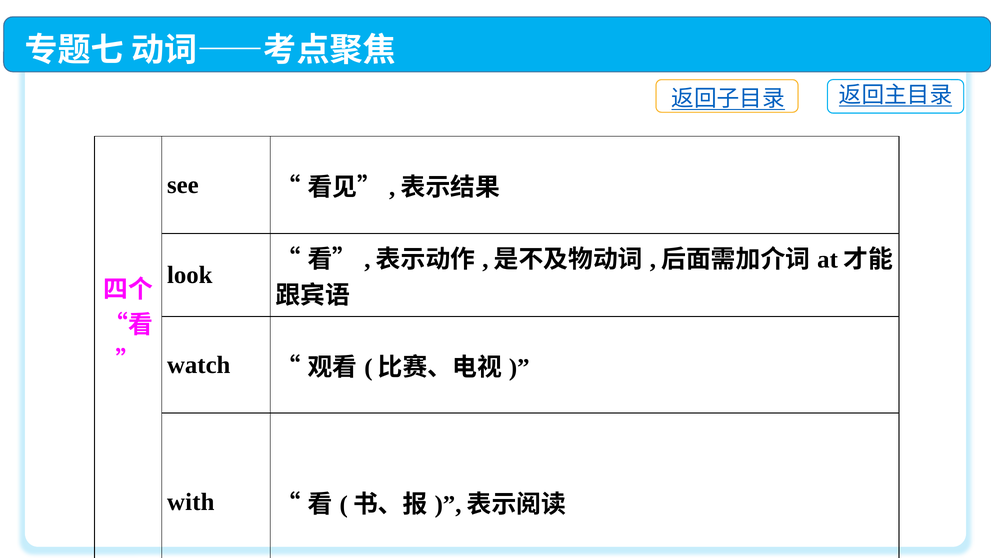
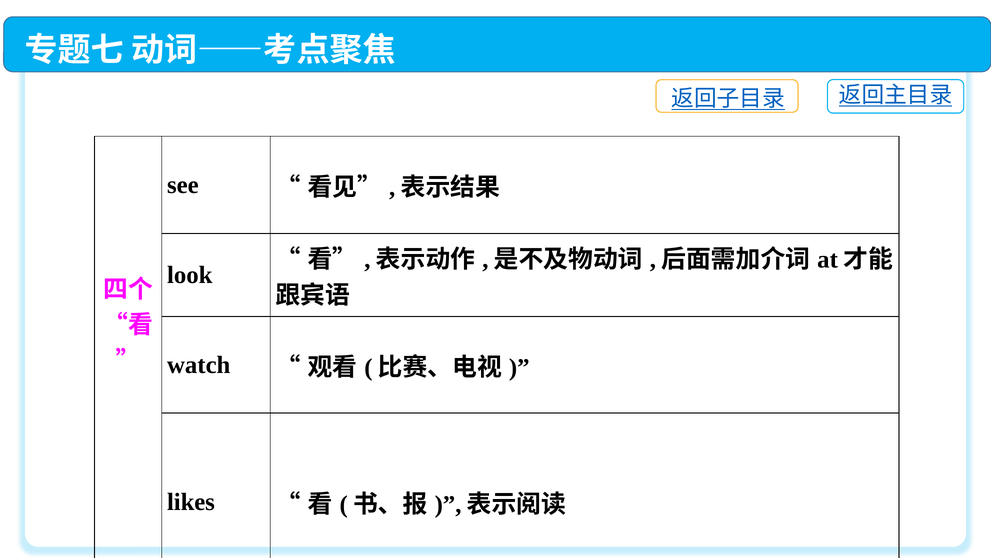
with: with -> likes
